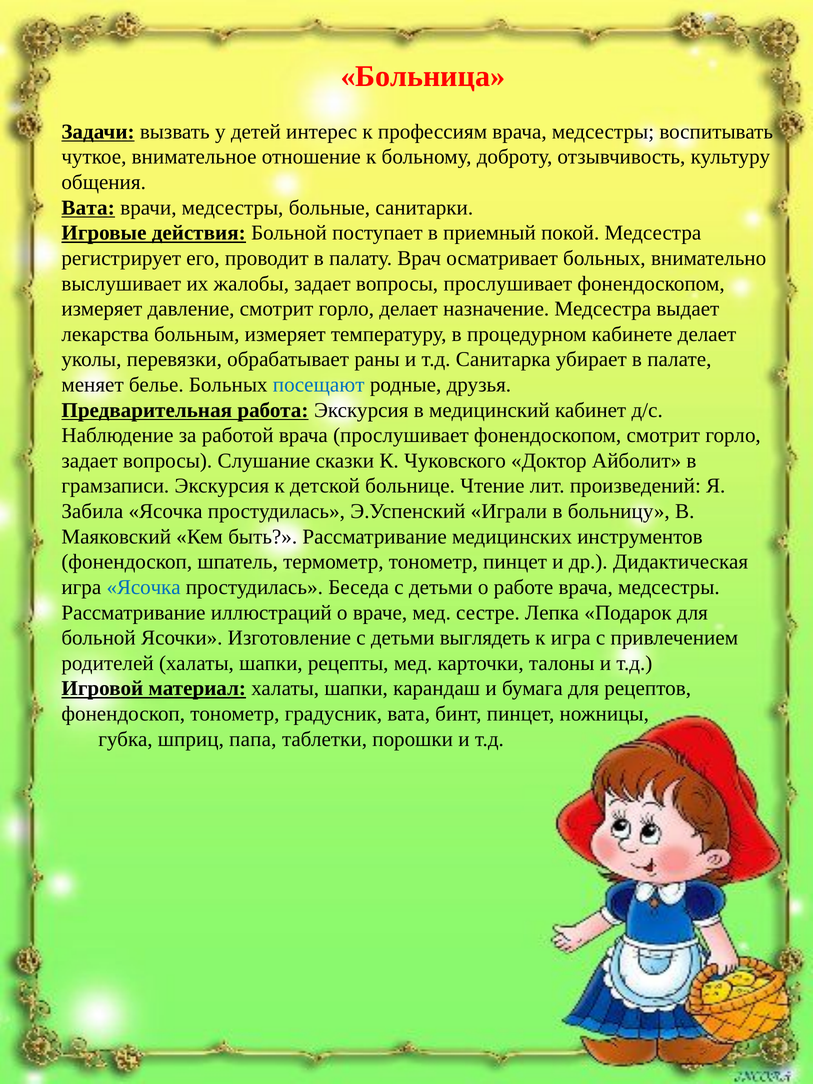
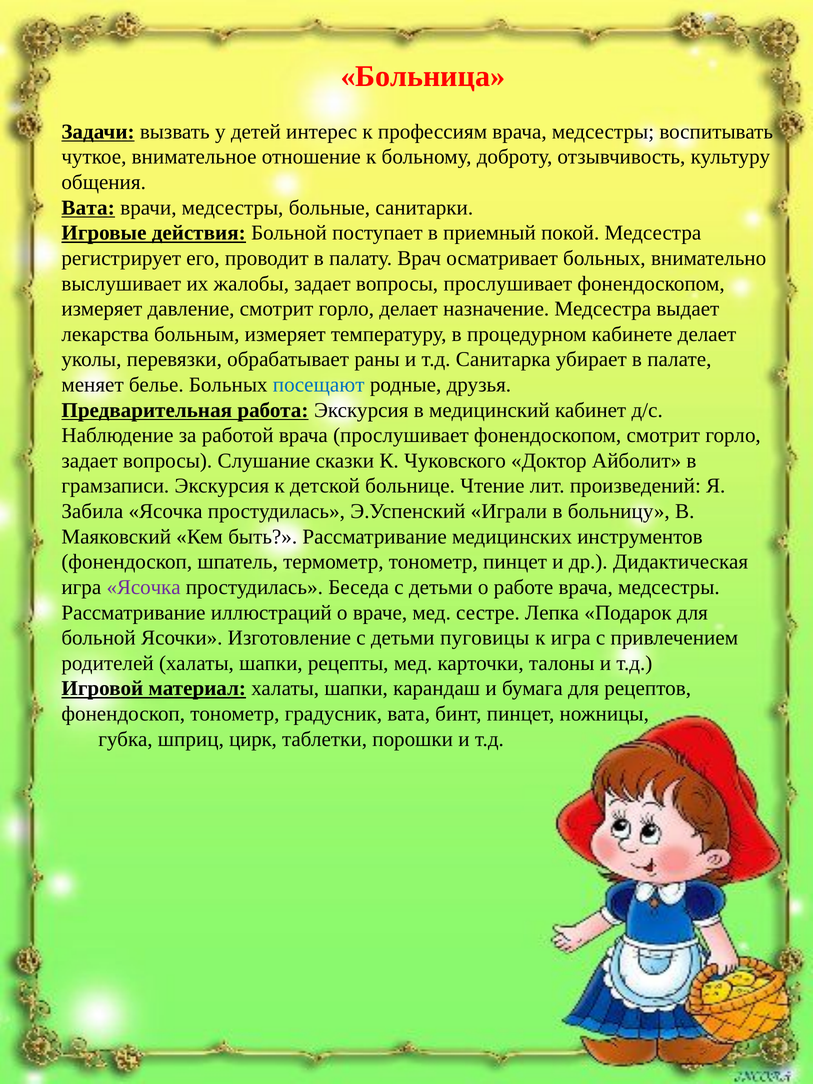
Ясочка at (144, 587) colour: blue -> purple
выглядеть: выглядеть -> пуговицы
папа: папа -> цирк
